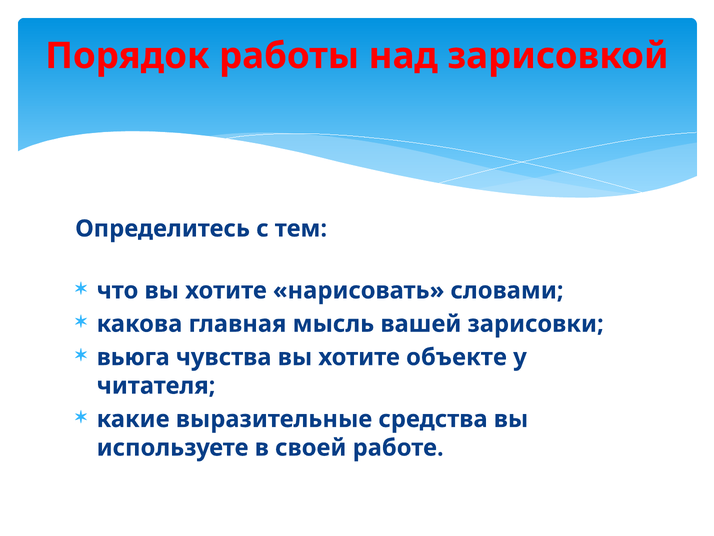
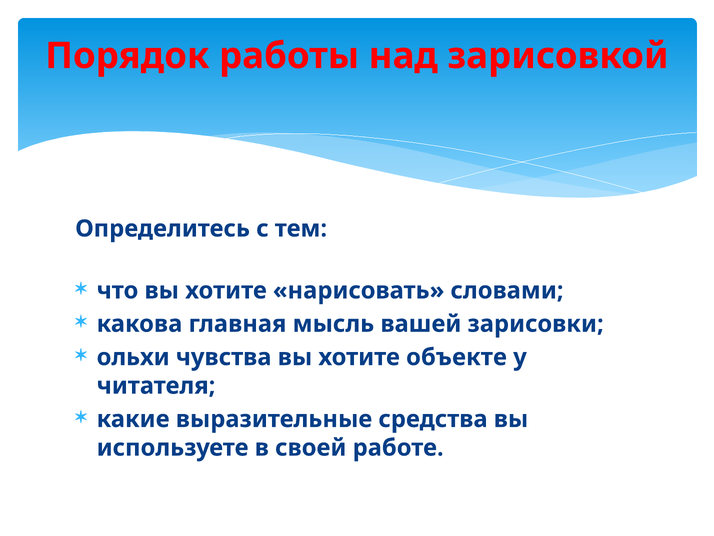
вьюга: вьюга -> ольхи
